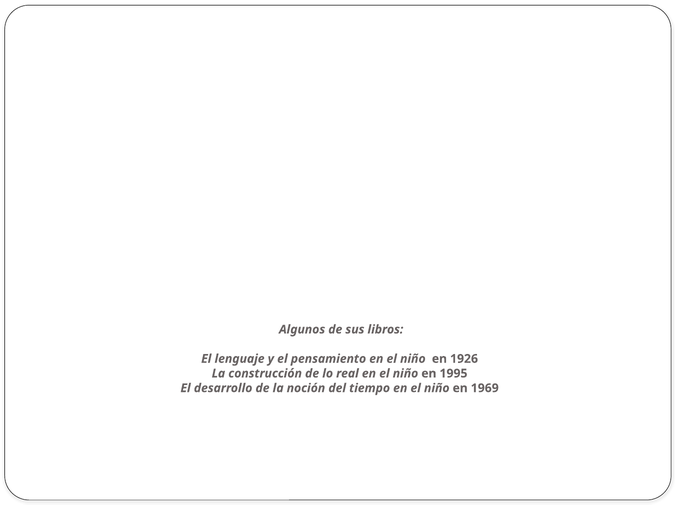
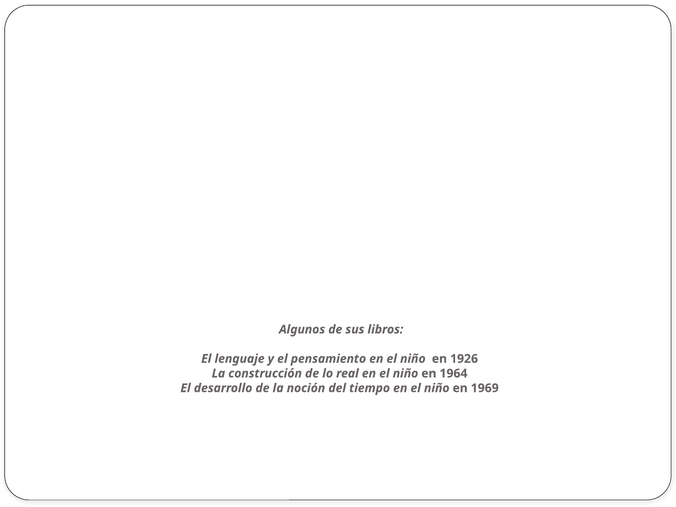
1995: 1995 -> 1964
